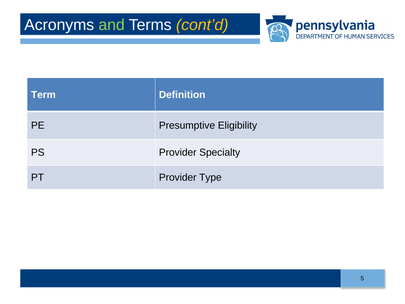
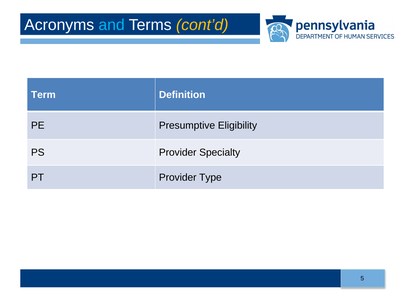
and colour: light green -> light blue
